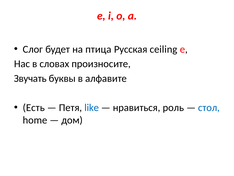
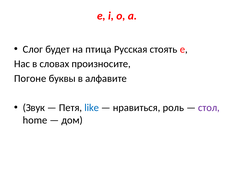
ceiling: ceiling -> стоять
Звучать: Звучать -> Погоне
Есть: Есть -> Звук
стол colour: blue -> purple
